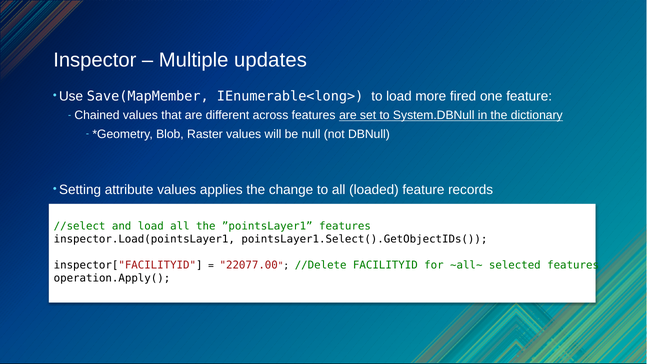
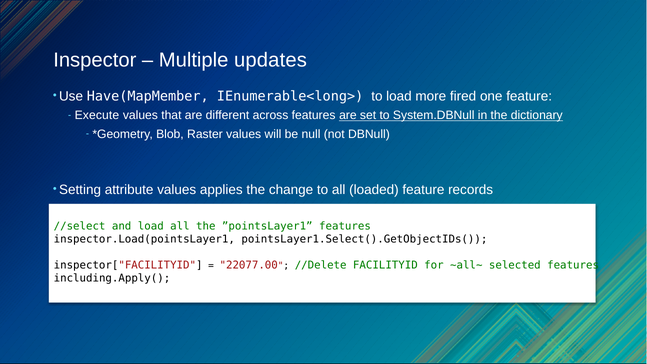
Save(MapMember: Save(MapMember -> Have(MapMember
Chained: Chained -> Execute
operation.Apply(: operation.Apply( -> including.Apply(
